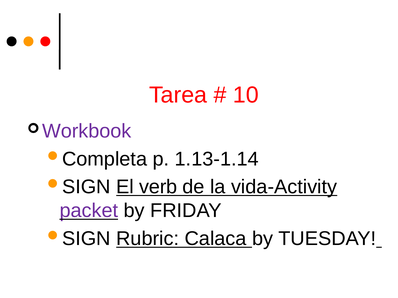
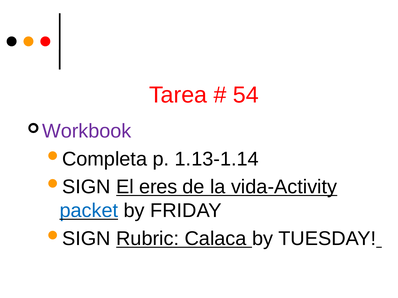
10: 10 -> 54
verb: verb -> eres
packet colour: purple -> blue
